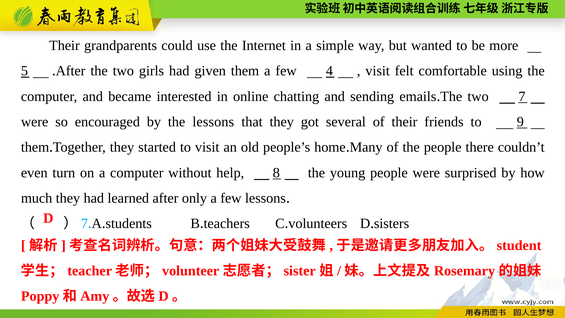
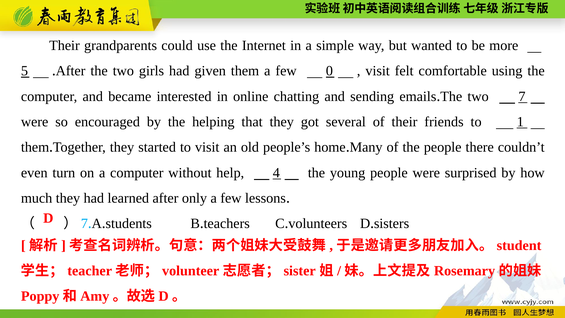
4: 4 -> 0
the lessons: lessons -> helping
9: 9 -> 1
8: 8 -> 4
